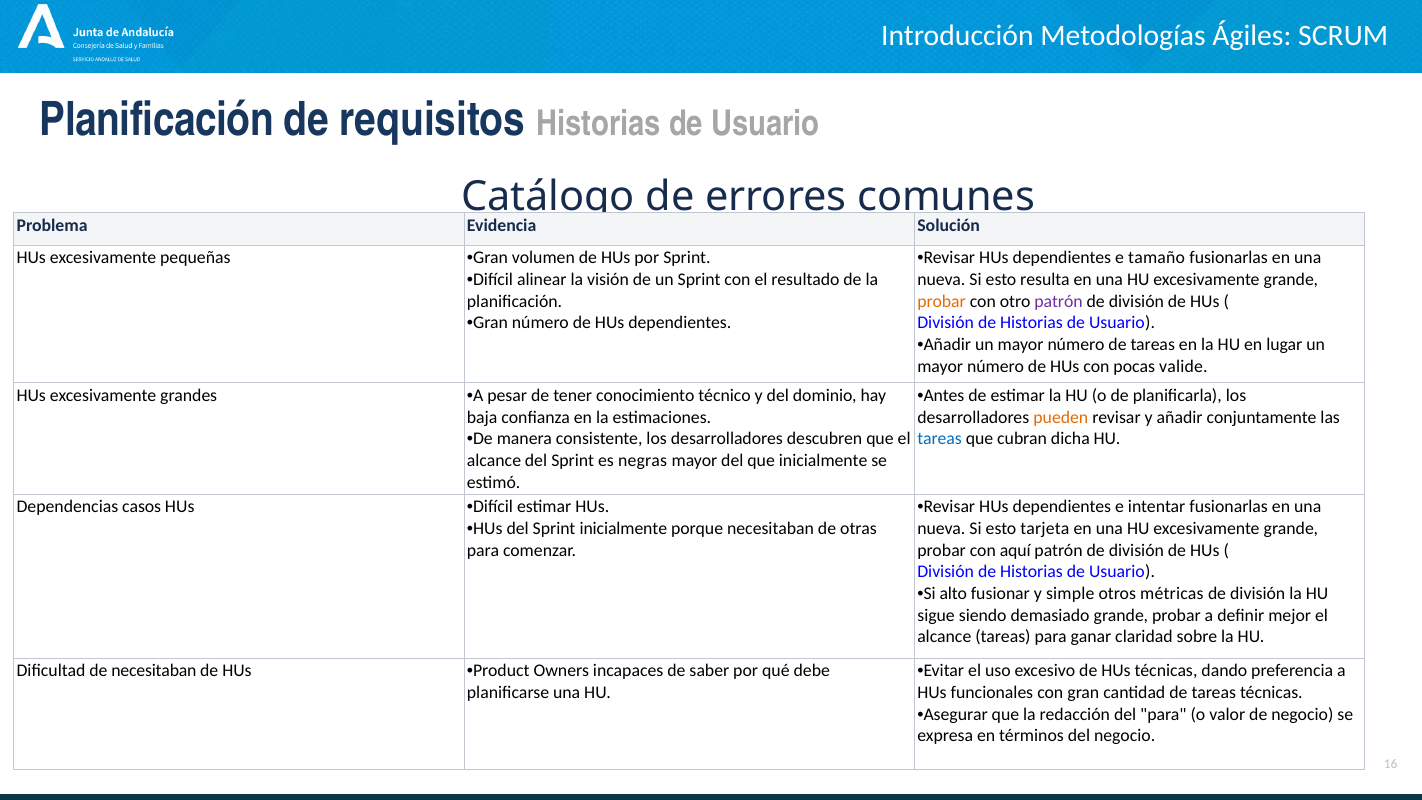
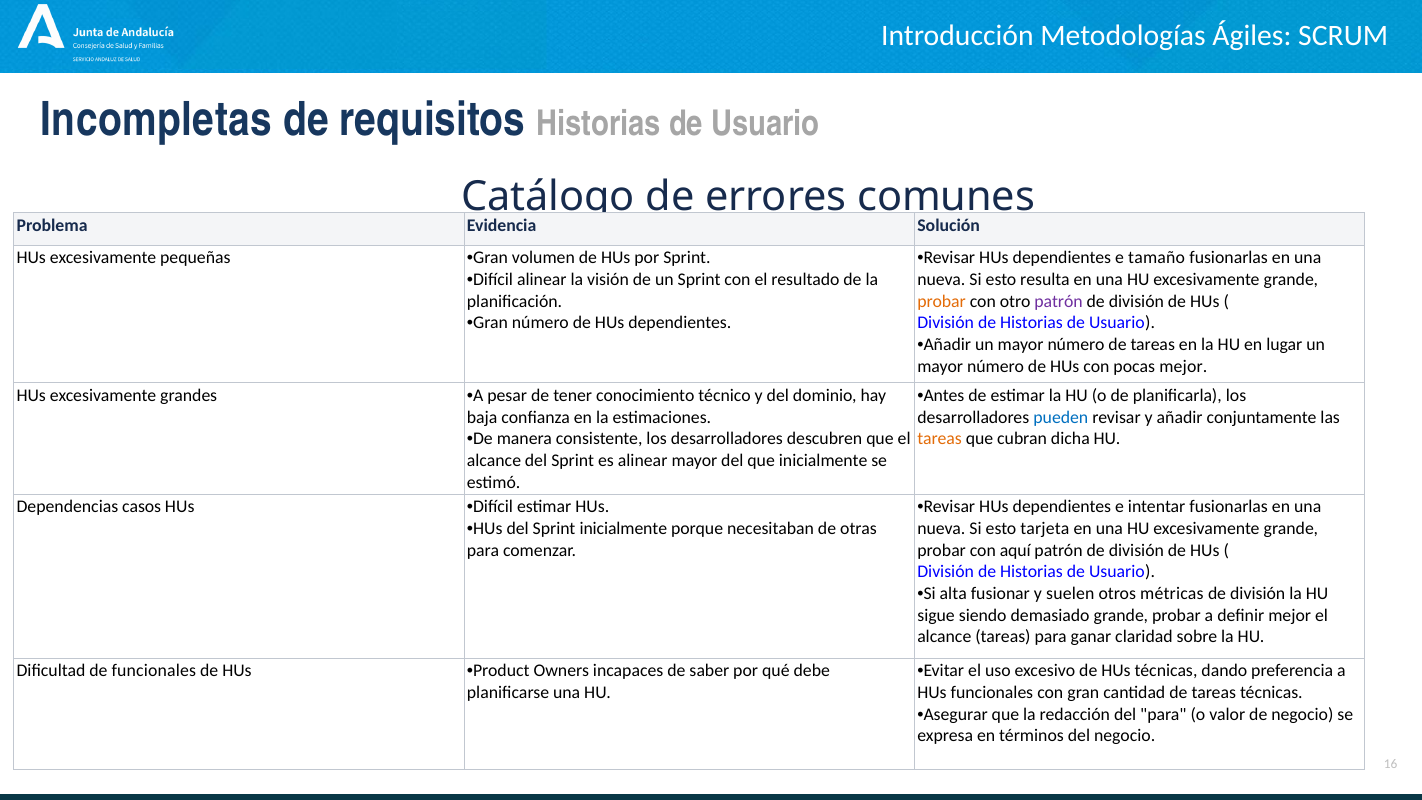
Planificación at (157, 120): Planificación -> Incompletas
pocas valide: valide -> mejor
pueden colour: orange -> blue
tareas at (940, 439) colour: blue -> orange
es negras: negras -> alinear
alto: alto -> alta
simple: simple -> suelen
de necesitaban: necesitaban -> funcionales
